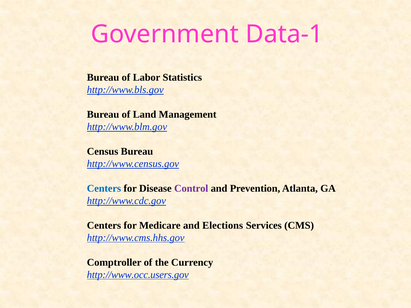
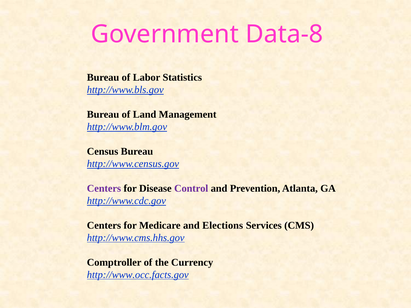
Data-1: Data-1 -> Data-8
Centers at (104, 189) colour: blue -> purple
http://www.occ.users.gov: http://www.occ.users.gov -> http://www.occ.facts.gov
